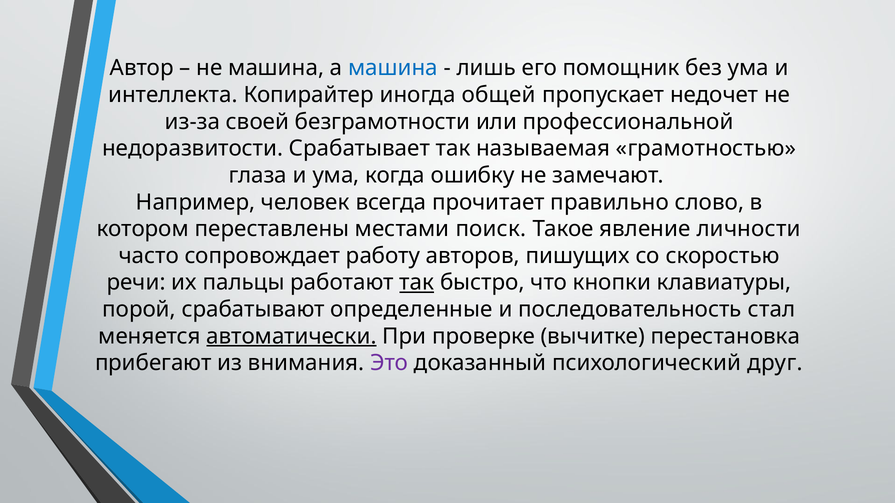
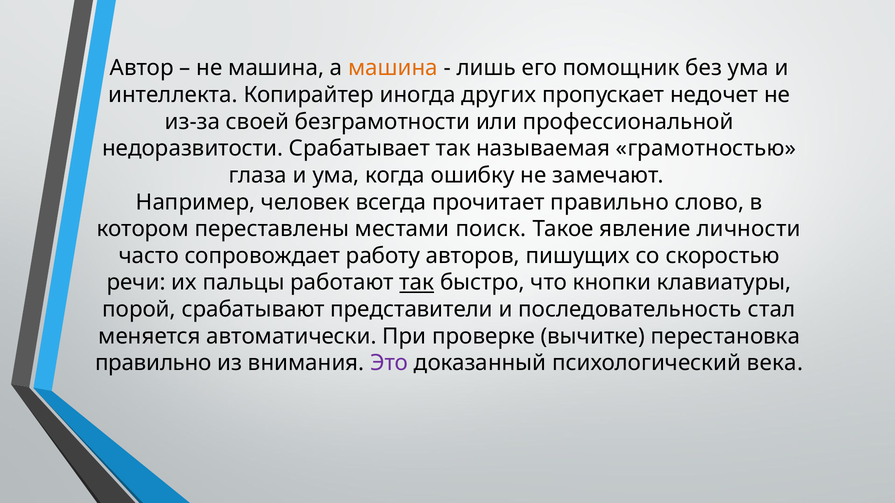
машина at (393, 68) colour: blue -> orange
общей: общей -> других
определенные: определенные -> представители
автоматически underline: present -> none
прибегают at (153, 363): прибегают -> правильно
друг: друг -> века
